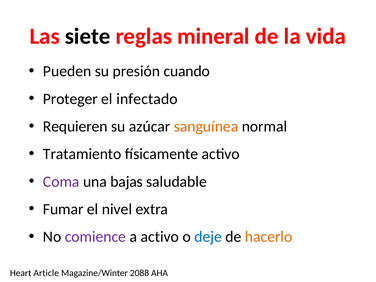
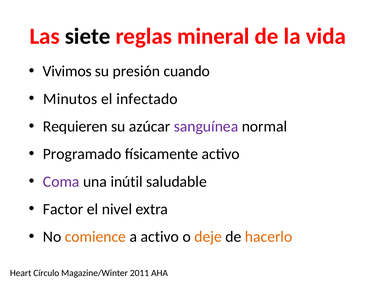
Pueden: Pueden -> Vivimos
Proteger: Proteger -> Minutos
sanguínea colour: orange -> purple
Tratamiento: Tratamiento -> Programado
bajas: bajas -> inútil
Fumar: Fumar -> Factor
comience colour: purple -> orange
deje colour: blue -> orange
Article: Article -> Círculo
2088: 2088 -> 2011
